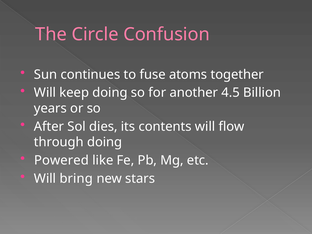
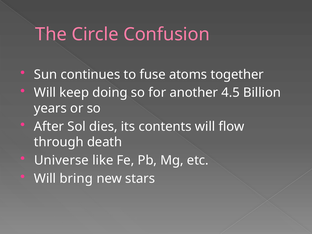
through doing: doing -> death
Powered: Powered -> Universe
